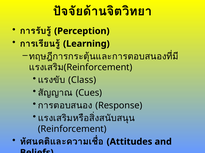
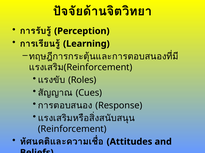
Class: Class -> Roles
